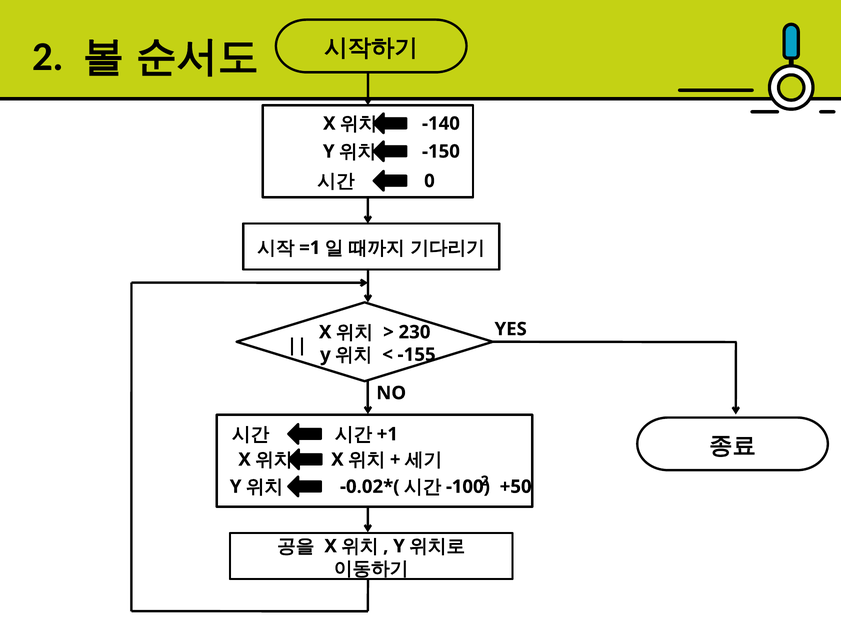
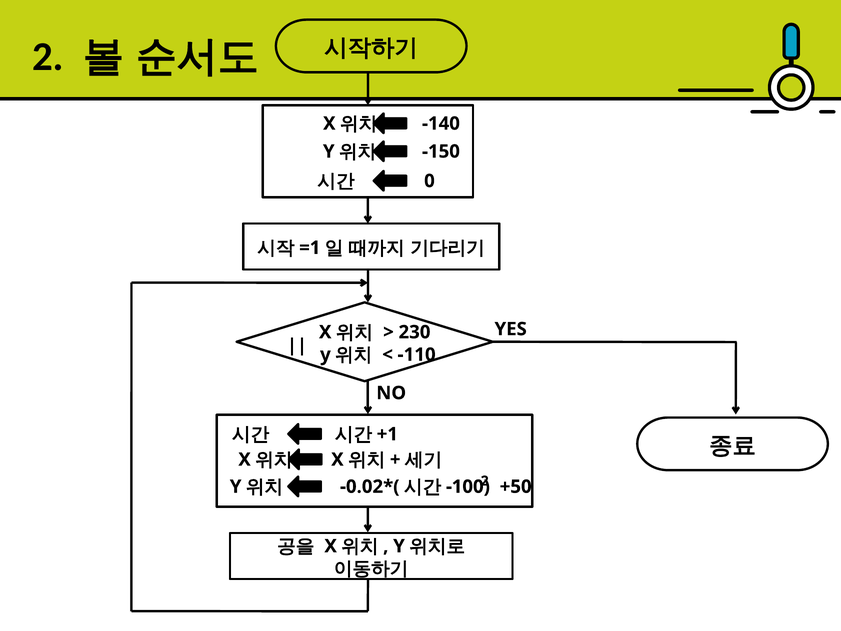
-155: -155 -> -110
